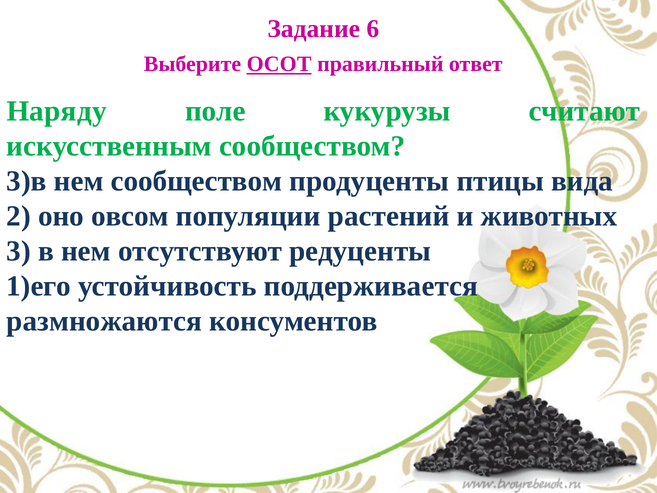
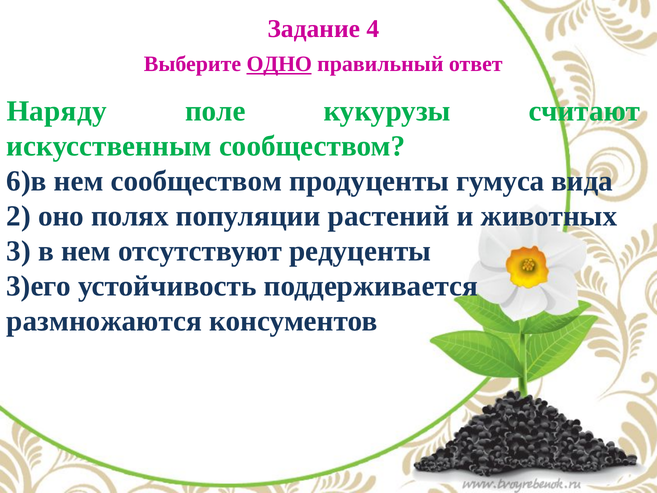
6: 6 -> 4
ОСОТ: ОСОТ -> ОДНО
3)в: 3)в -> 6)в
птицы: птицы -> гумуса
овсом: овсом -> полях
1)его: 1)его -> 3)его
